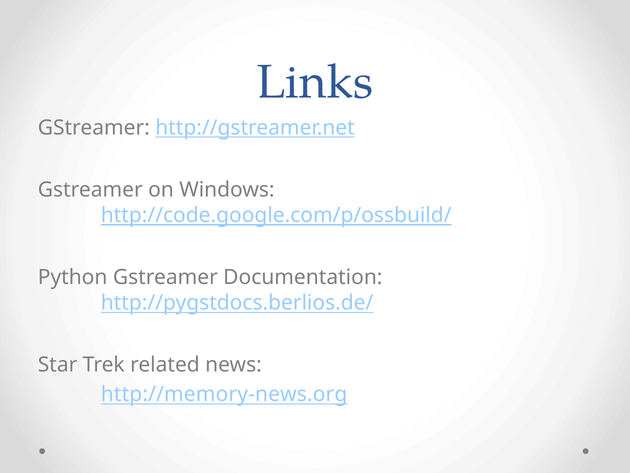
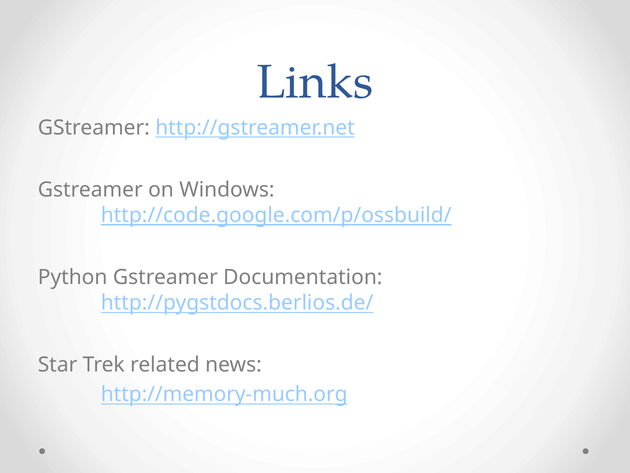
http://memory-news.org: http://memory-news.org -> http://memory-much.org
